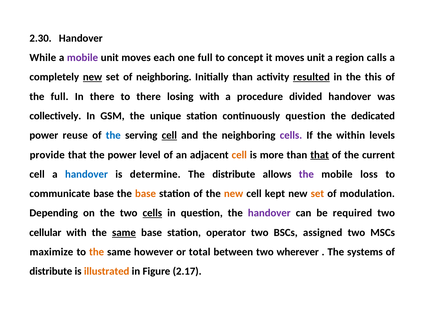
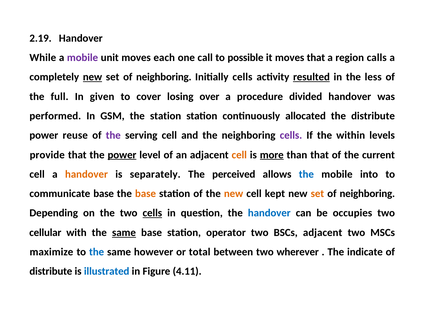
2.30: 2.30 -> 2.19
one full: full -> call
concept: concept -> possible
moves unit: unit -> that
Initially than: than -> cells
this: this -> less
In there: there -> given
to there: there -> cover
losing with: with -> over
collectively: collectively -> performed
the unique: unique -> station
continuously question: question -> allocated
the dedicated: dedicated -> distribute
the at (113, 135) colour: blue -> purple
cell at (169, 135) underline: present -> none
power at (122, 155) underline: none -> present
more underline: none -> present
that at (320, 155) underline: present -> none
handover at (86, 174) colour: blue -> orange
determine: determine -> separately
The distribute: distribute -> perceived
the at (306, 174) colour: purple -> blue
loss: loss -> into
modulation at (367, 194): modulation -> neighboring
handover at (269, 213) colour: purple -> blue
required: required -> occupies
BSCs assigned: assigned -> adjacent
the at (97, 252) colour: orange -> blue
systems: systems -> indicate
illustrated colour: orange -> blue
2.17: 2.17 -> 4.11
